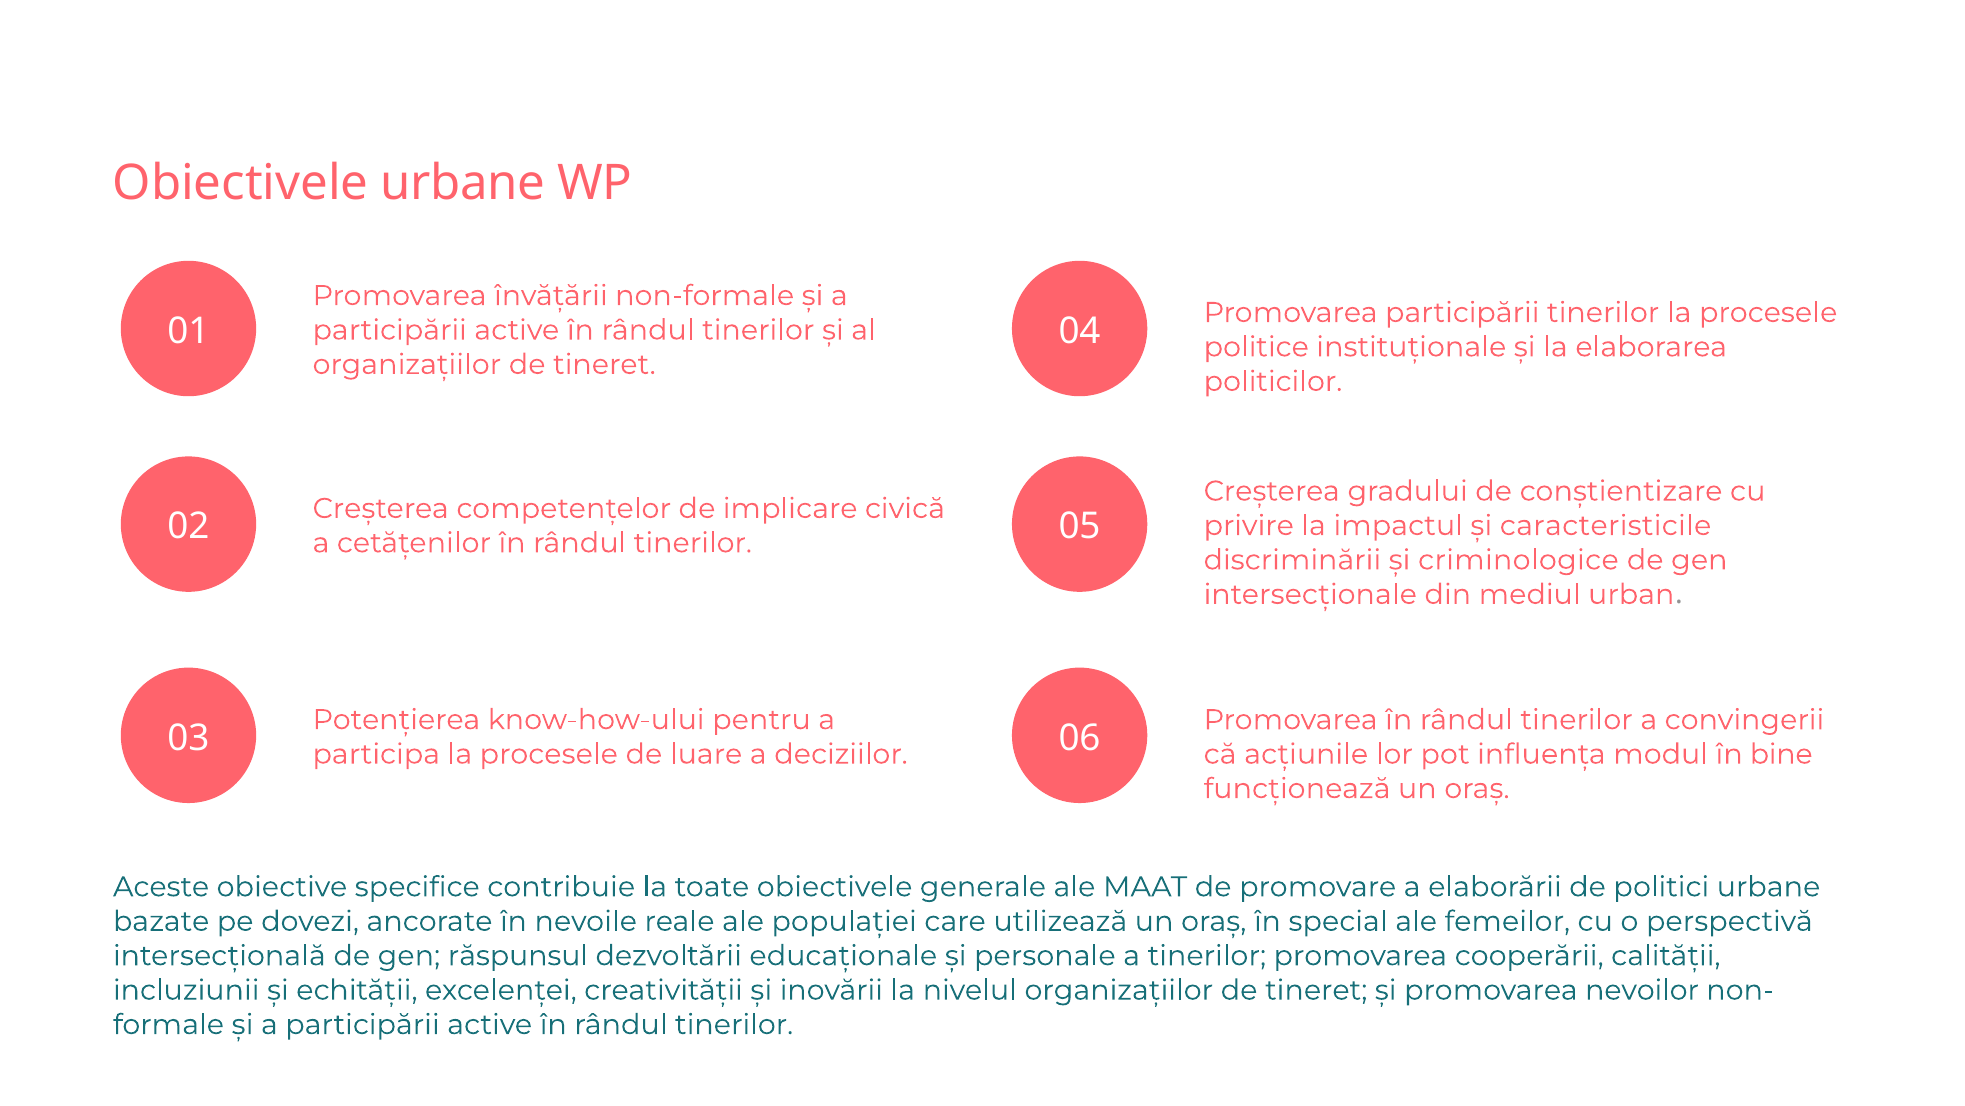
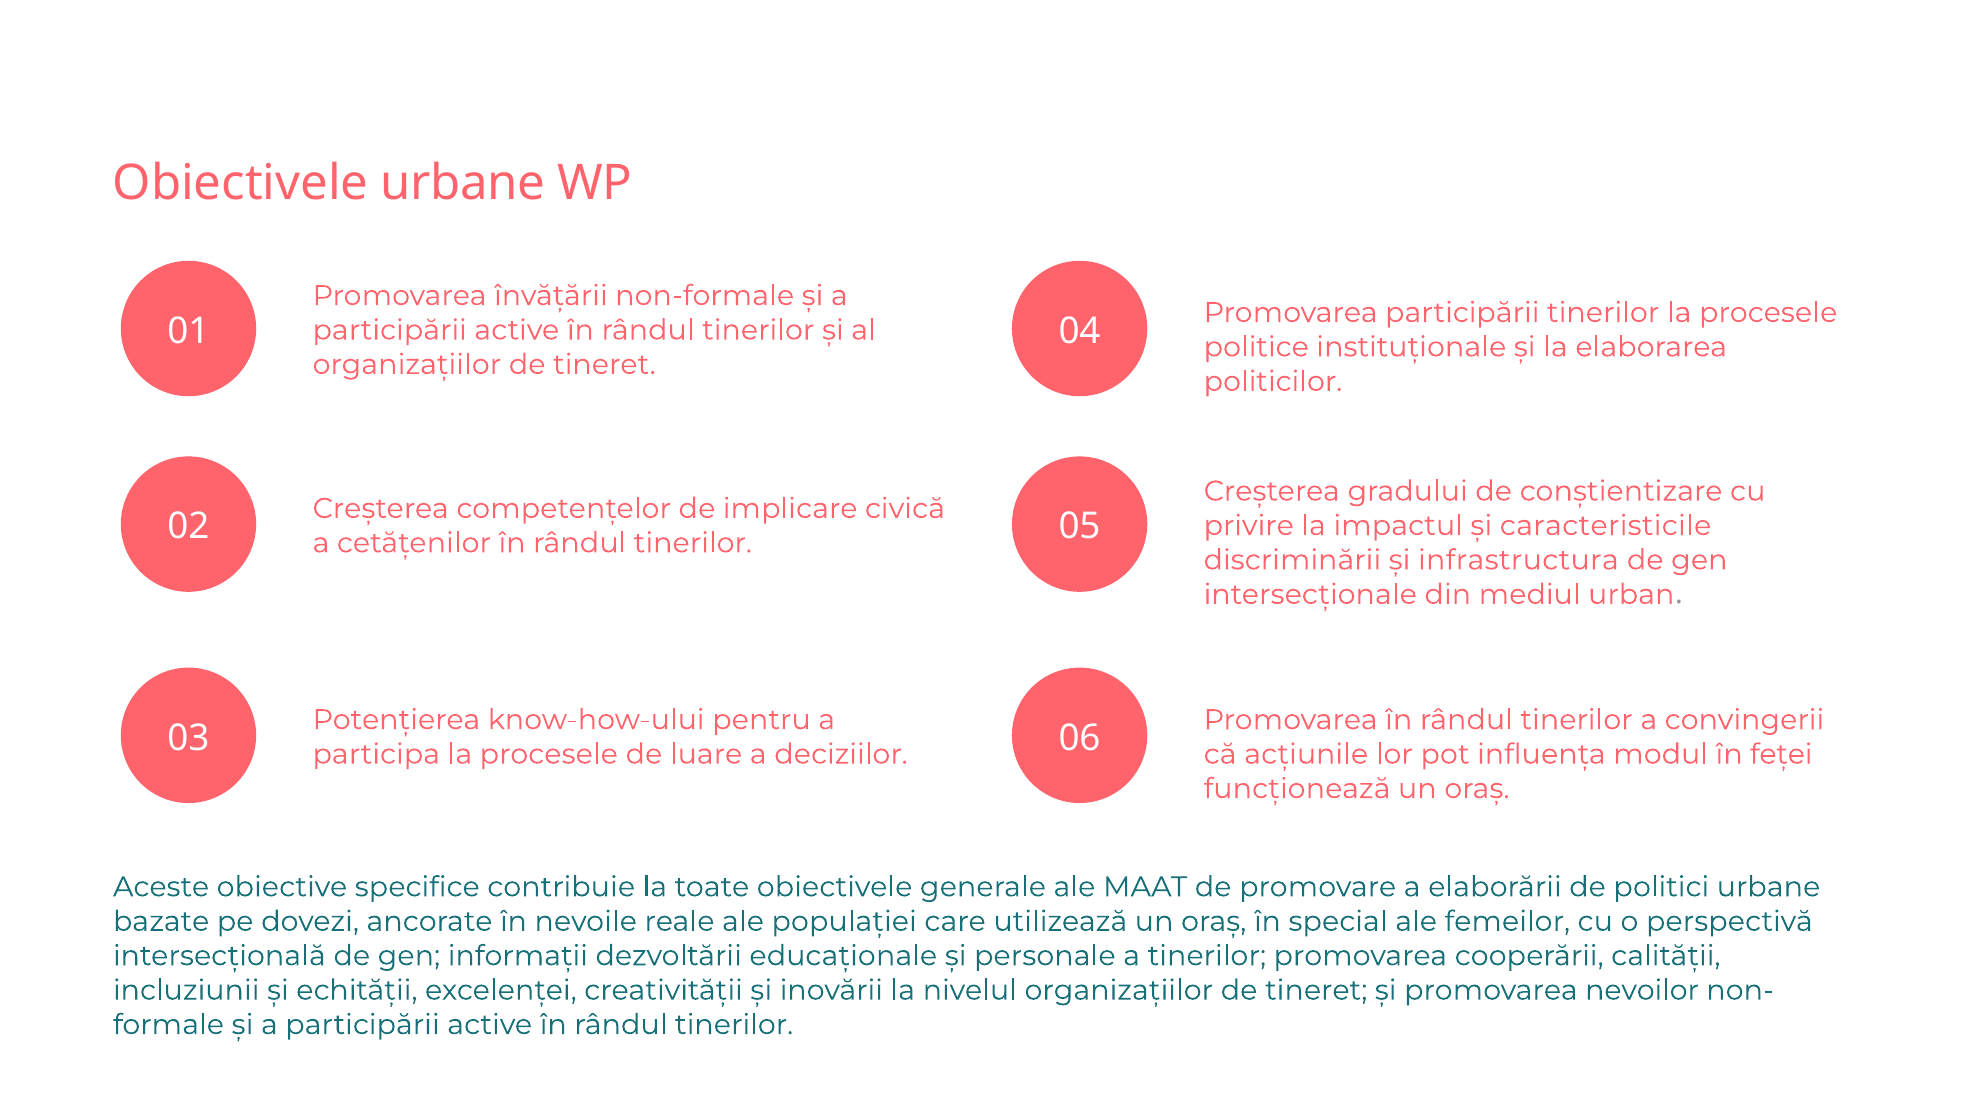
criminologice: criminologice -> infrastructura
bine: bine -> feței
răspunsul: răspunsul -> informații
